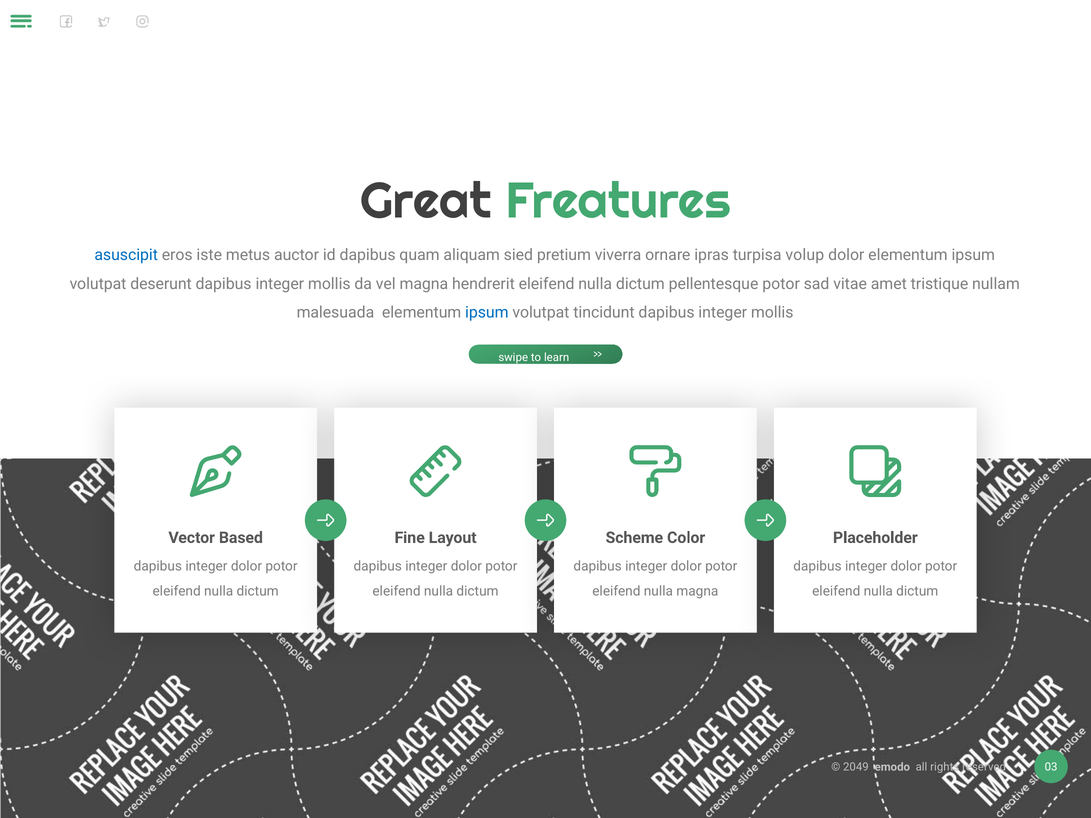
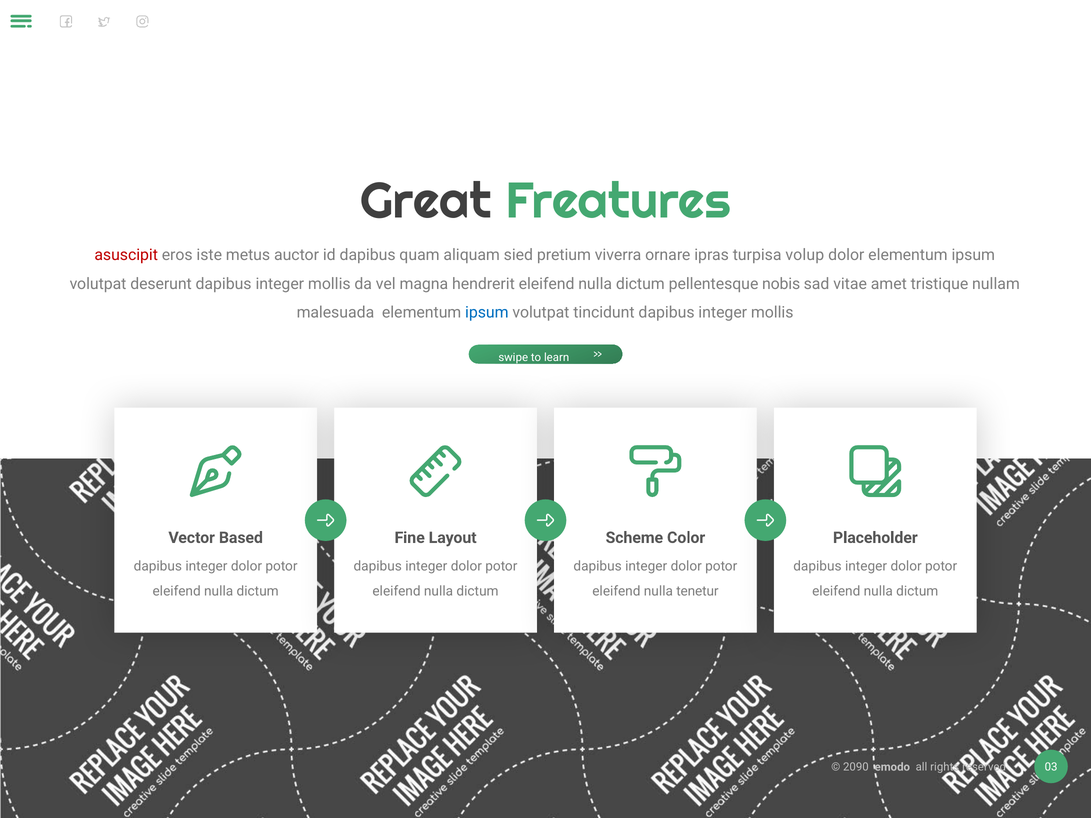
asuscipit colour: blue -> red
pellentesque potor: potor -> nobis
nulla magna: magna -> tenetur
2049: 2049 -> 2090
